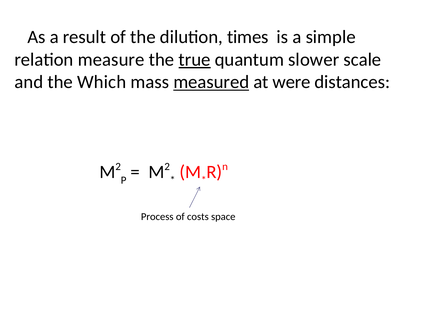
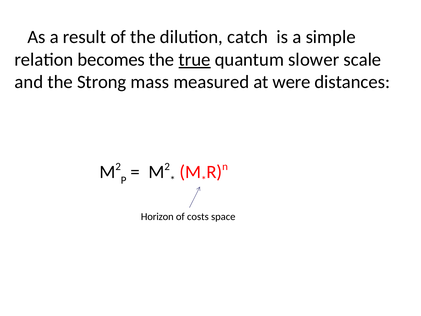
times: times -> catch
measure: measure -> becomes
Which: Which -> Strong
measured underline: present -> none
Process: Process -> Horizon
